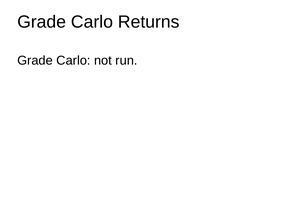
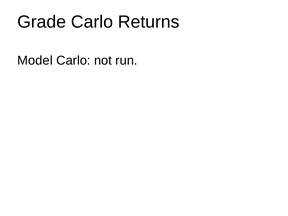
Grade at (35, 60): Grade -> Model
